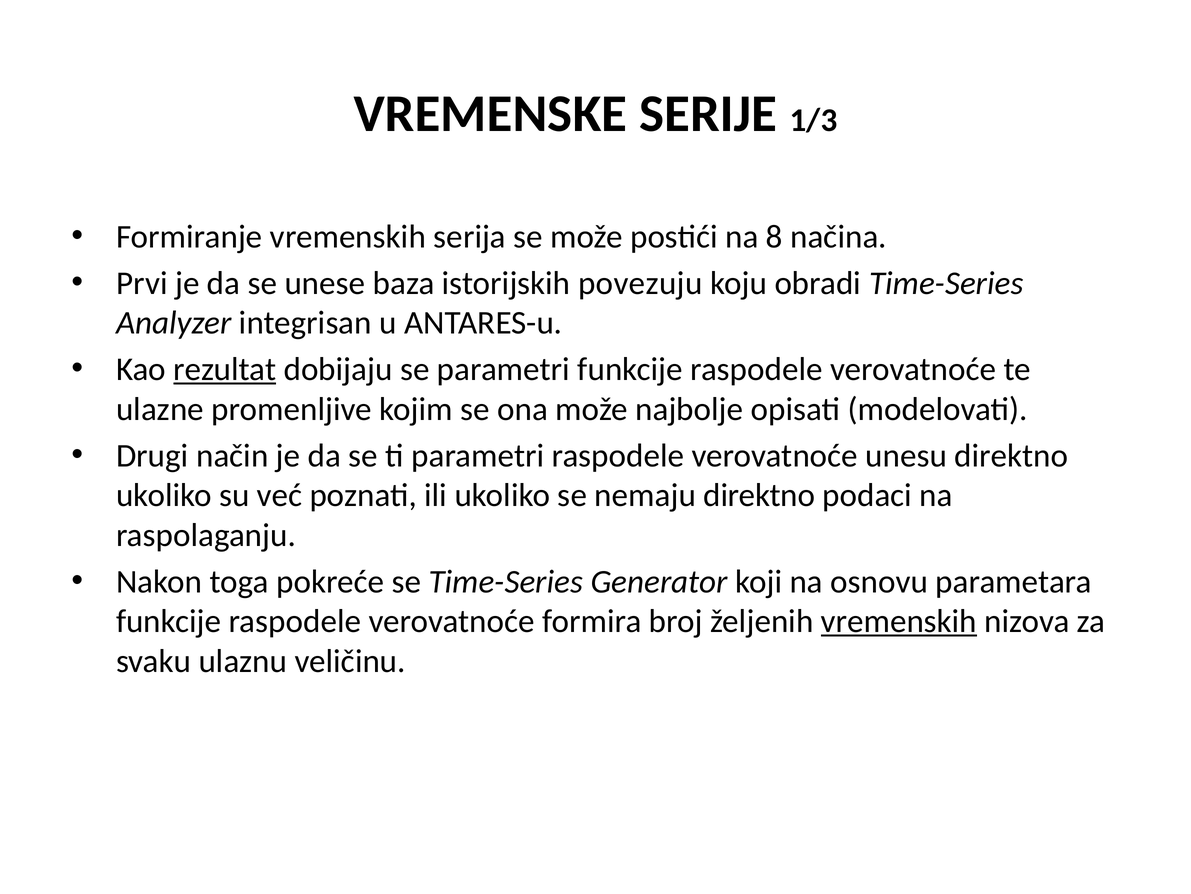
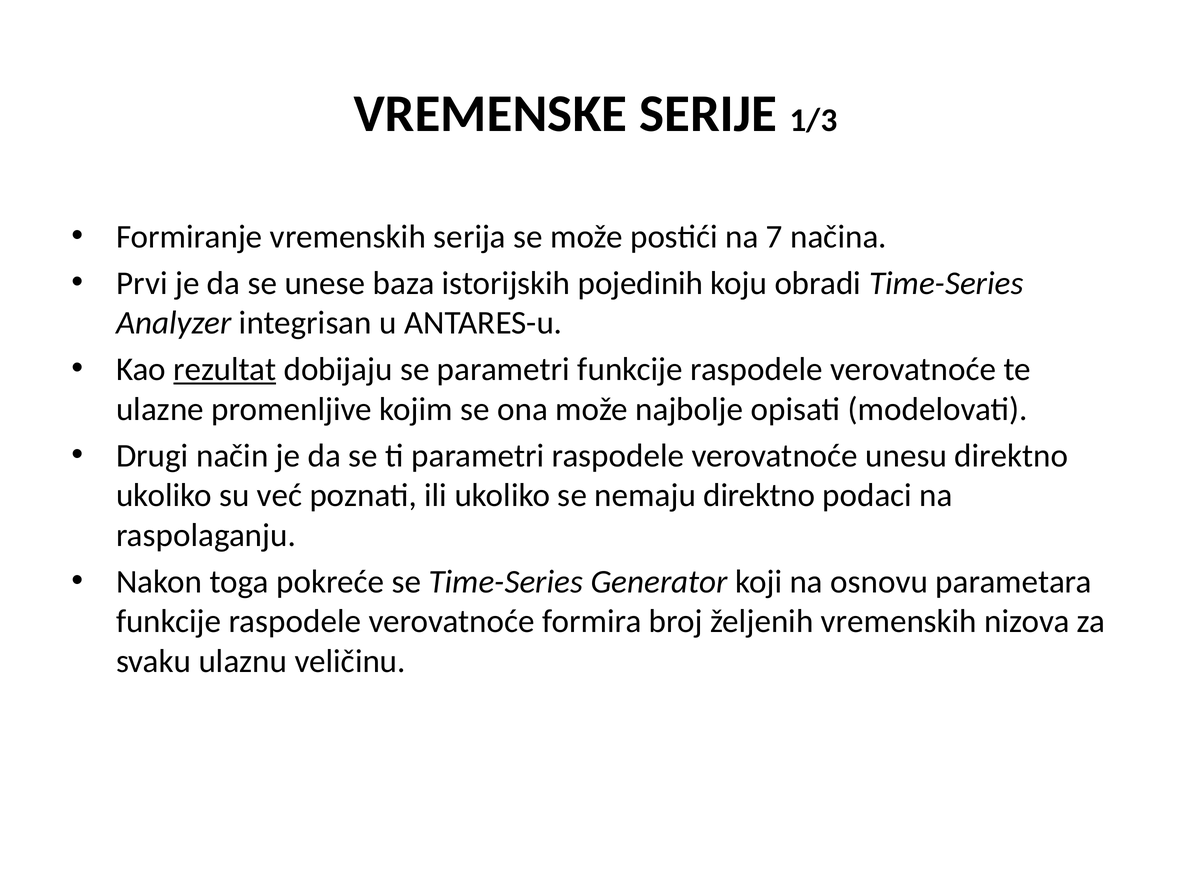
8: 8 -> 7
povezuju: povezuju -> pojedinih
vremenskih at (899, 621) underline: present -> none
